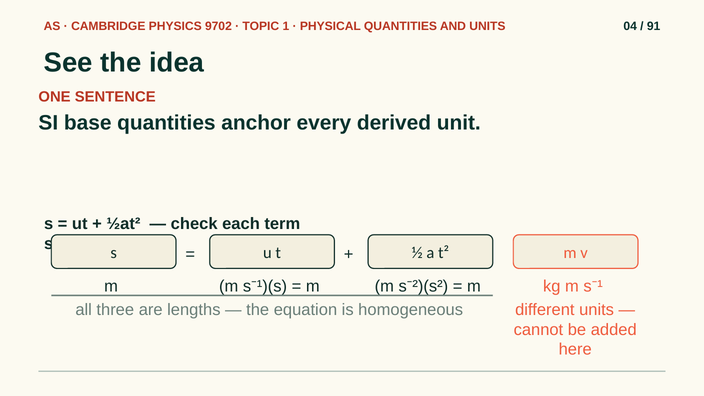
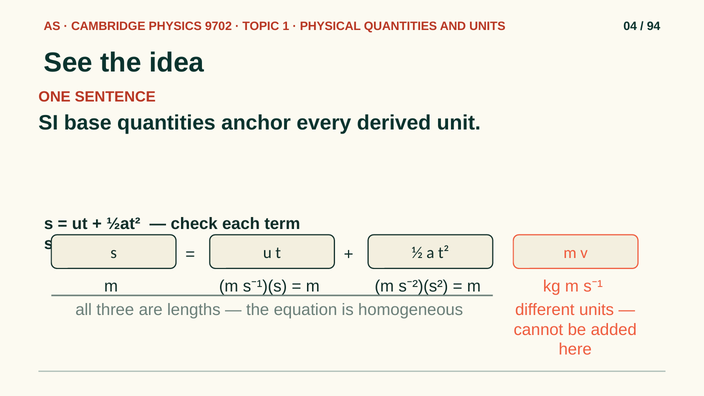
91: 91 -> 94
